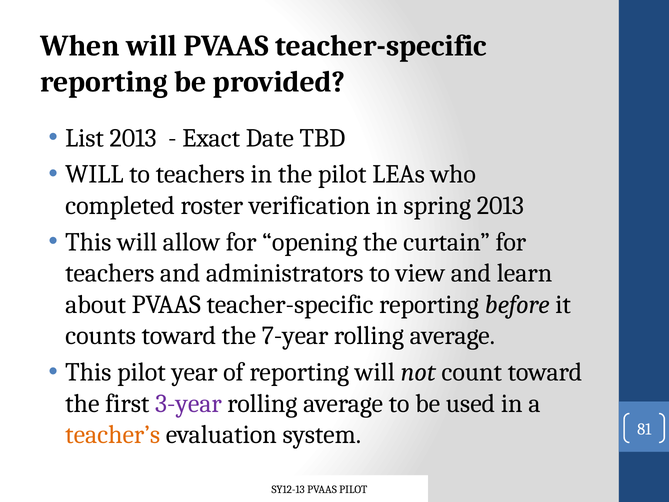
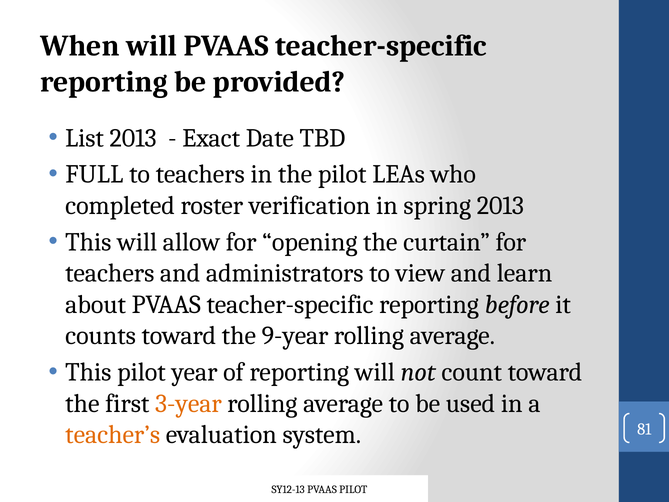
WILL at (94, 174): WILL -> FULL
7-year: 7-year -> 9-year
3-year colour: purple -> orange
